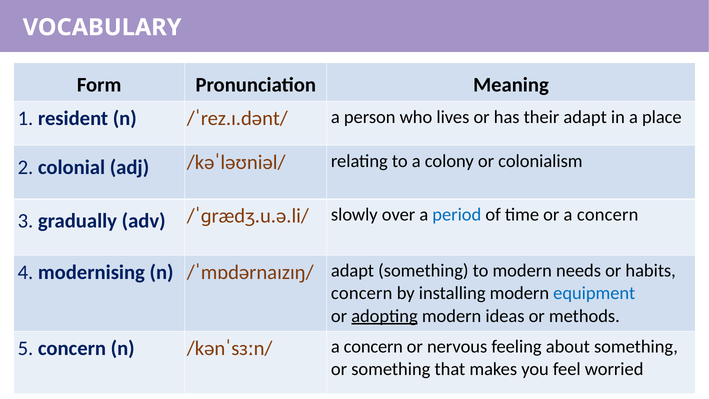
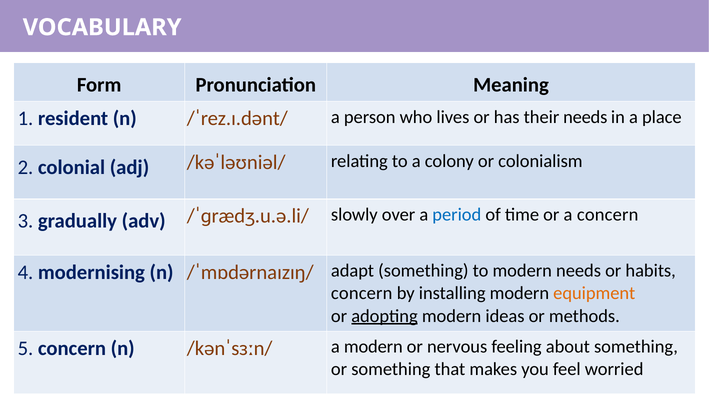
their adapt: adapt -> needs
equipment colour: blue -> orange
/kənˈsɜːn/ a concern: concern -> modern
